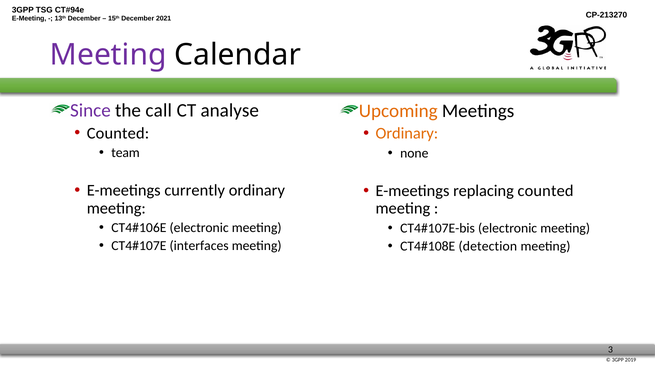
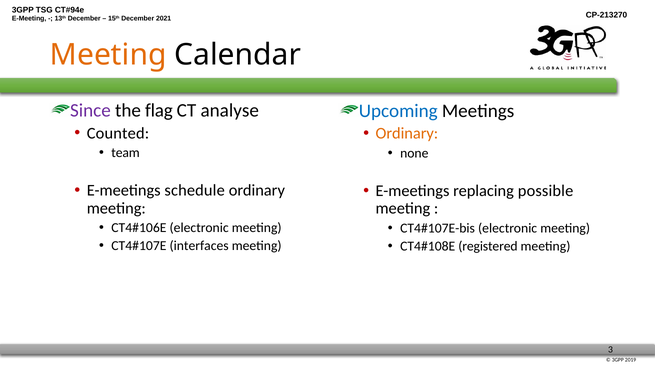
Meeting at (108, 55) colour: purple -> orange
call: call -> flag
Upcoming colour: orange -> blue
currently: currently -> schedule
replacing counted: counted -> possible
detection: detection -> registered
